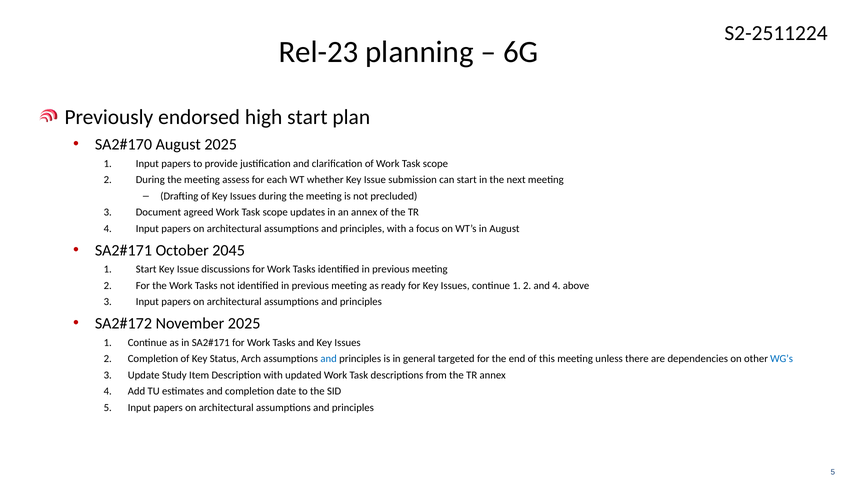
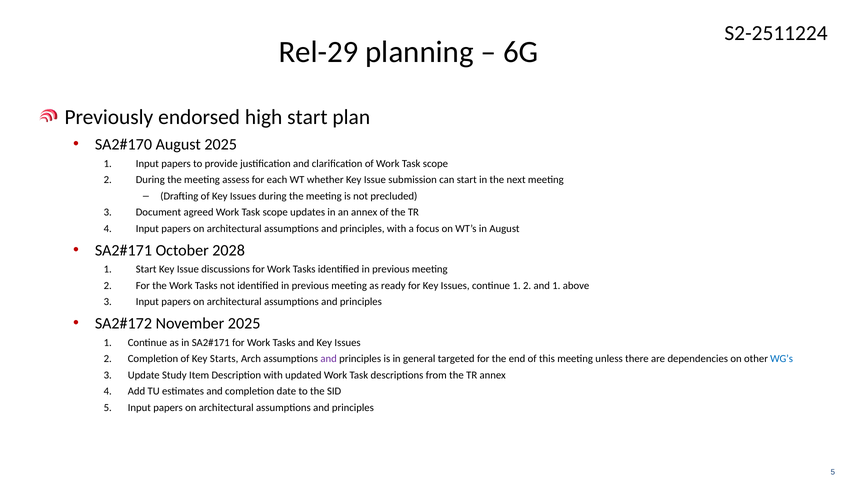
Rel-23: Rel-23 -> Rel-29
2045: 2045 -> 2028
and 4: 4 -> 1
Status: Status -> Starts
and at (329, 359) colour: blue -> purple
